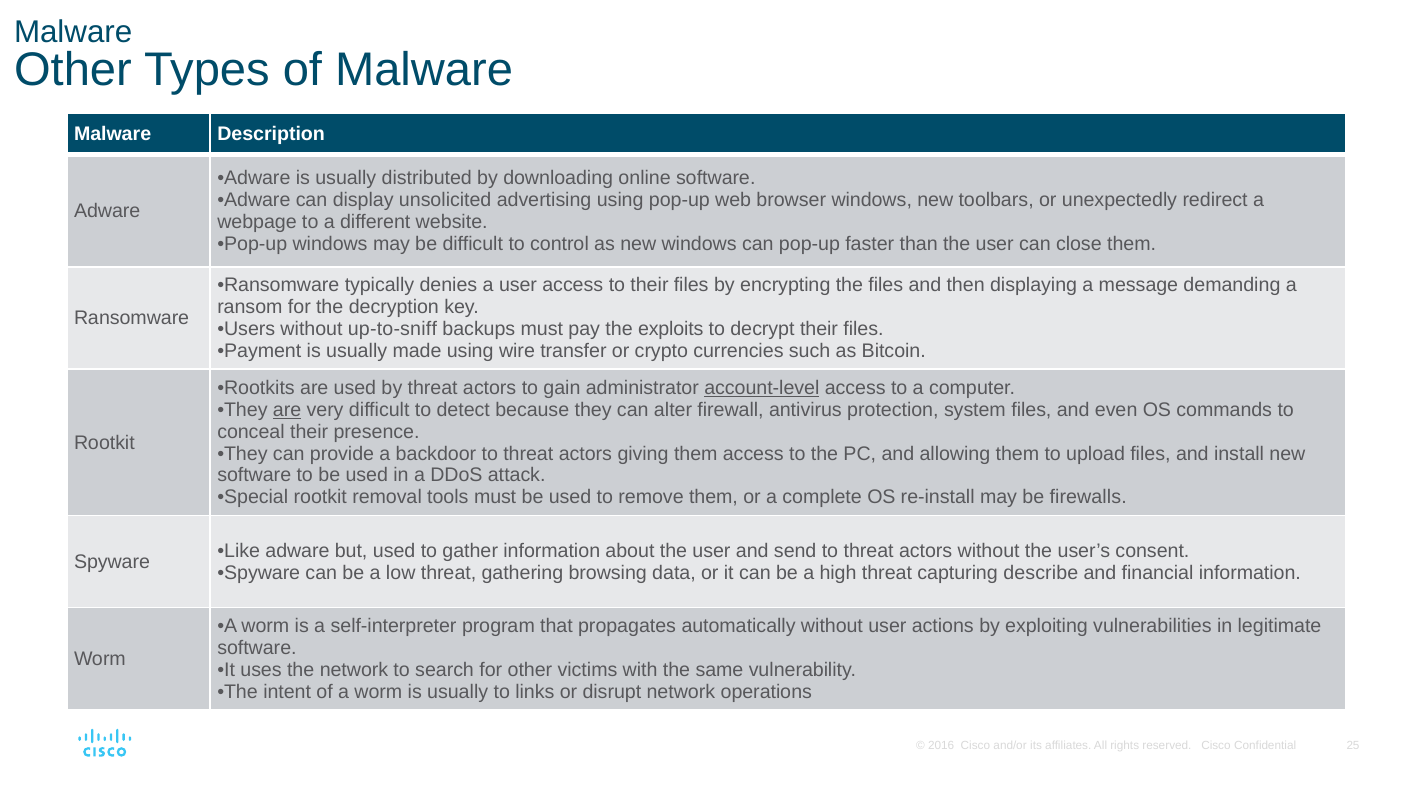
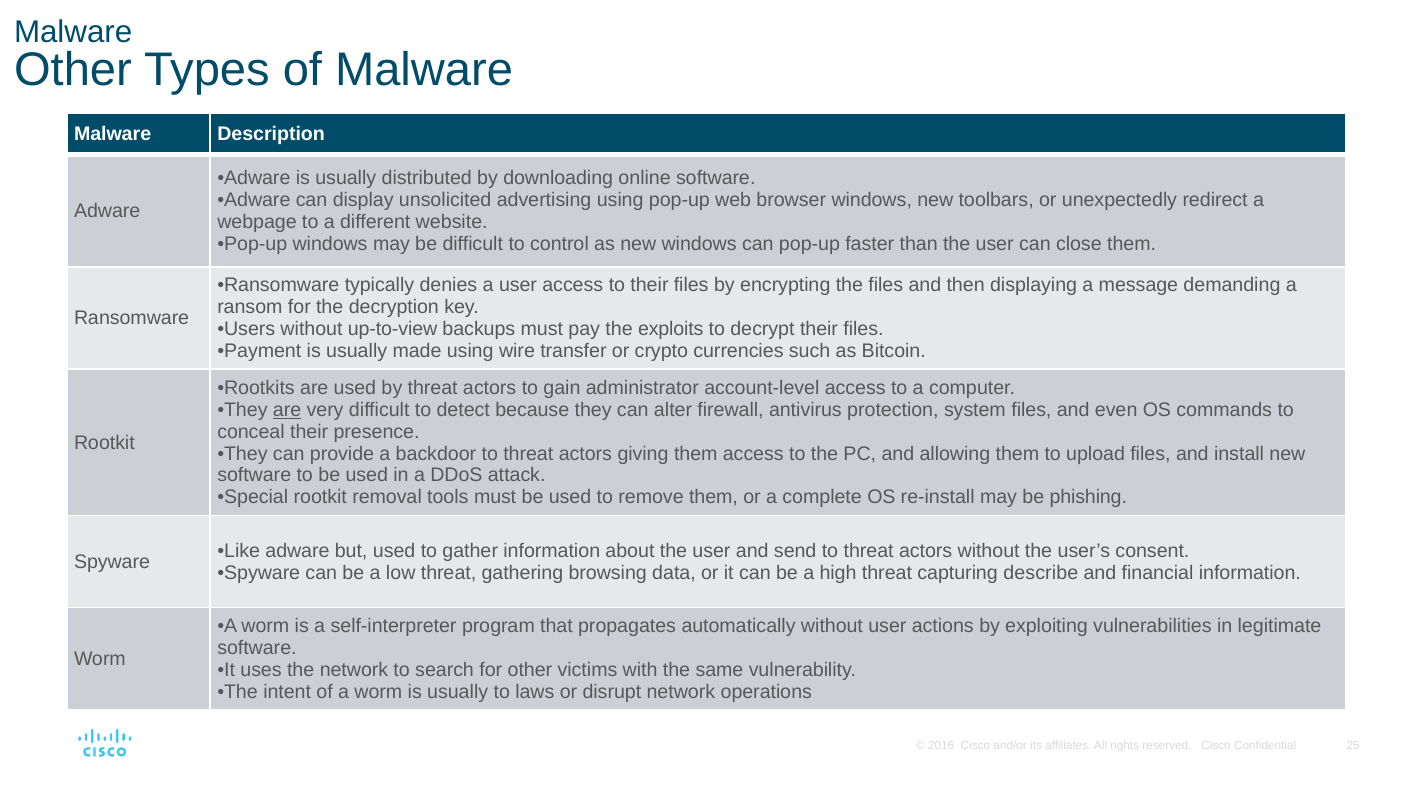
up-to-sniff: up-to-sniff -> up-to-view
account-level underline: present -> none
firewalls: firewalls -> phishing
links: links -> laws
